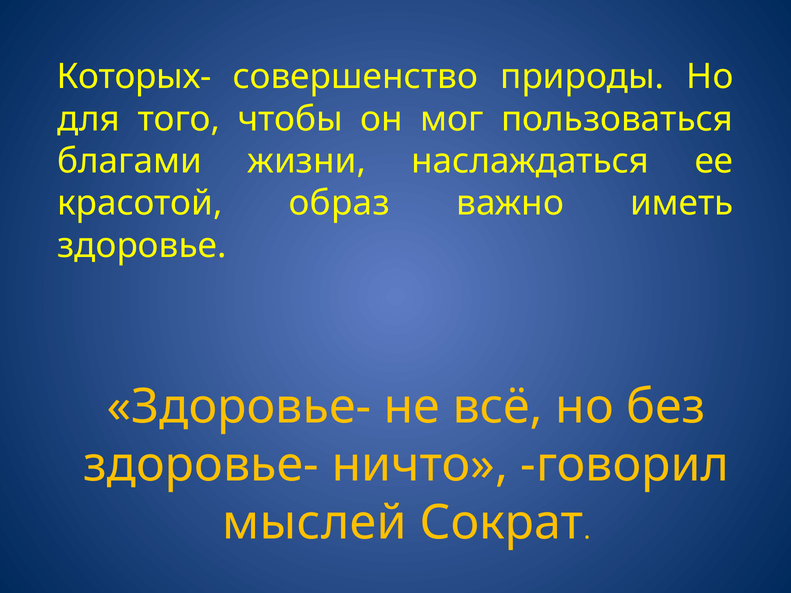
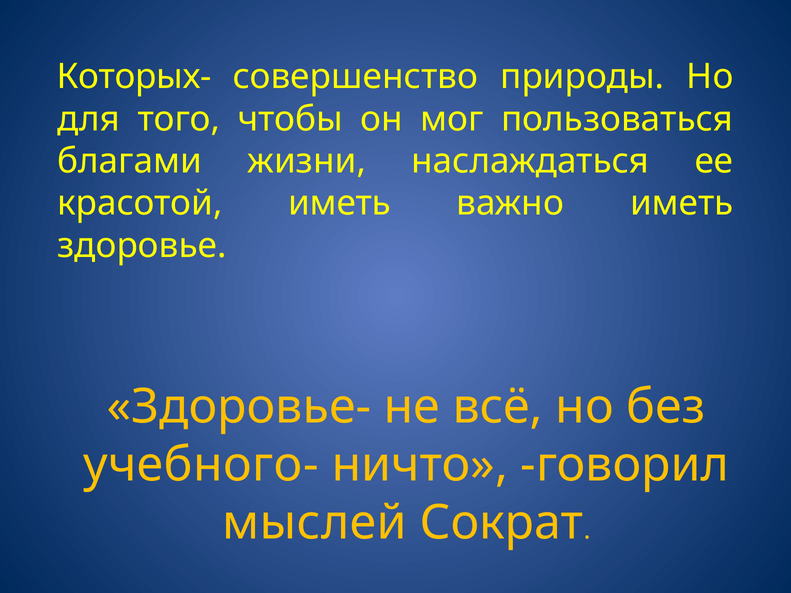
красотой образ: образ -> иметь
здоровье- at (201, 465): здоровье- -> учебного-
